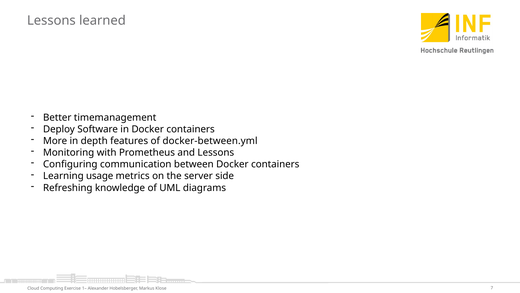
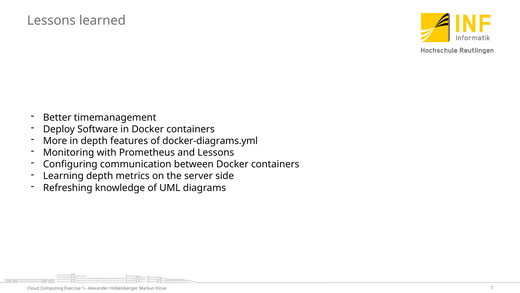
docker-between.yml: docker-between.yml -> docker-diagrams.yml
Learning usage: usage -> depth
